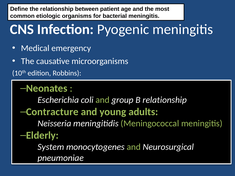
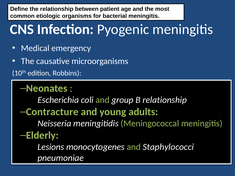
System: System -> Lesions
Neurosurgical: Neurosurgical -> Staphylococci
